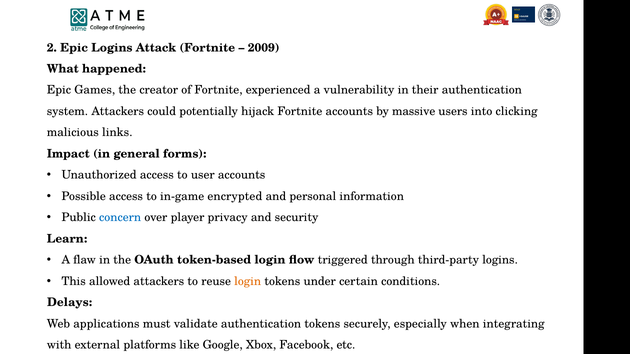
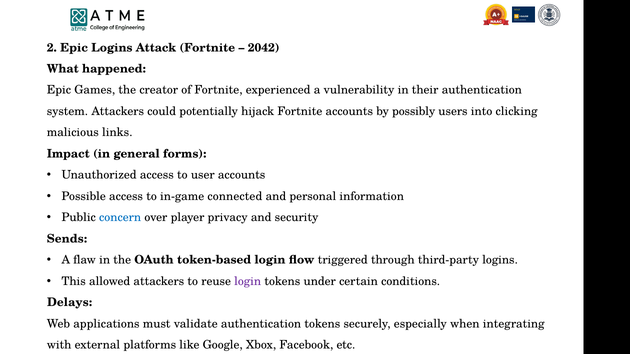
2009: 2009 -> 2042
massive: massive -> possibly
encrypted: encrypted -> connected
Learn: Learn -> Sends
login at (248, 282) colour: orange -> purple
